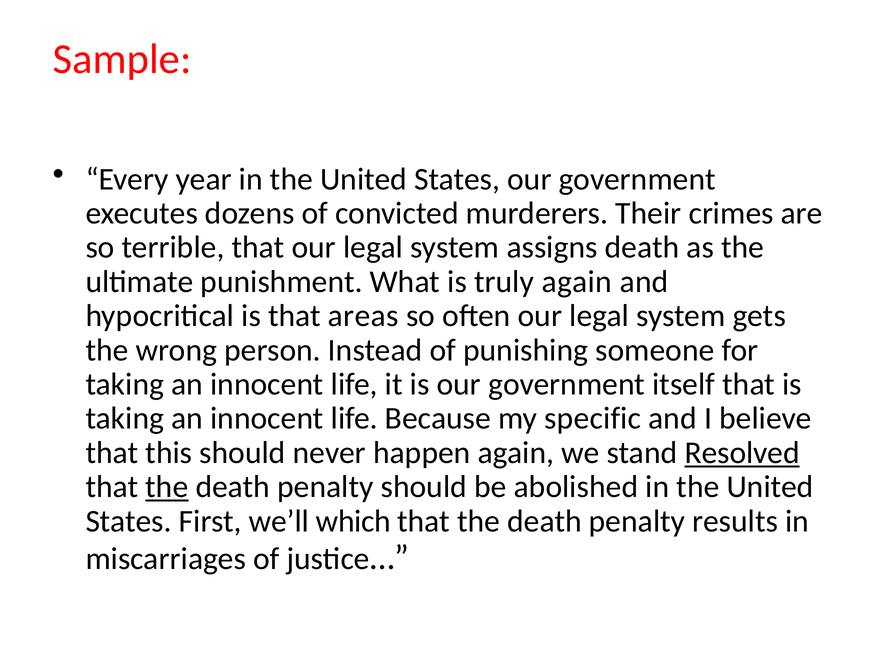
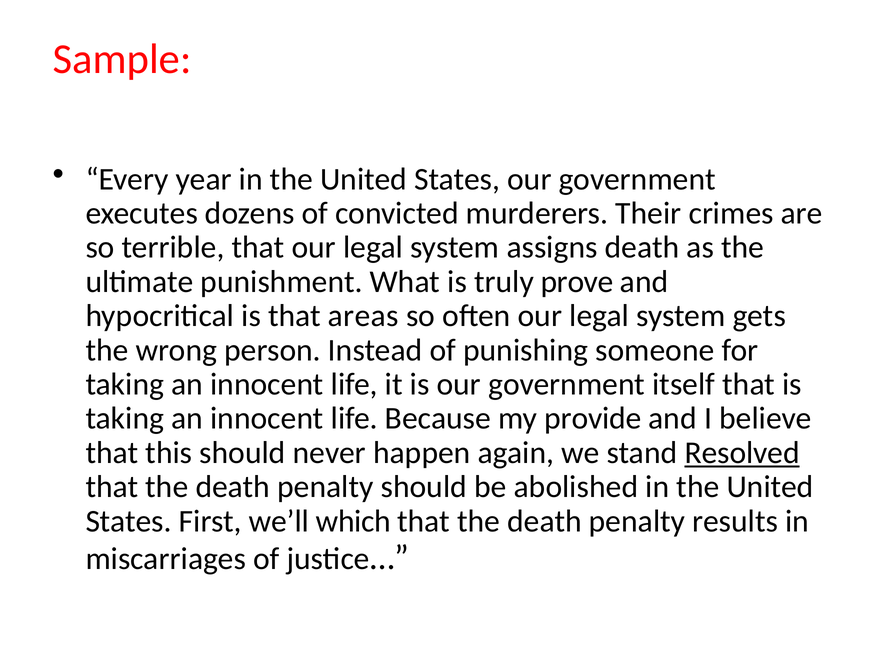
truly again: again -> prove
specific: specific -> provide
the at (167, 487) underline: present -> none
